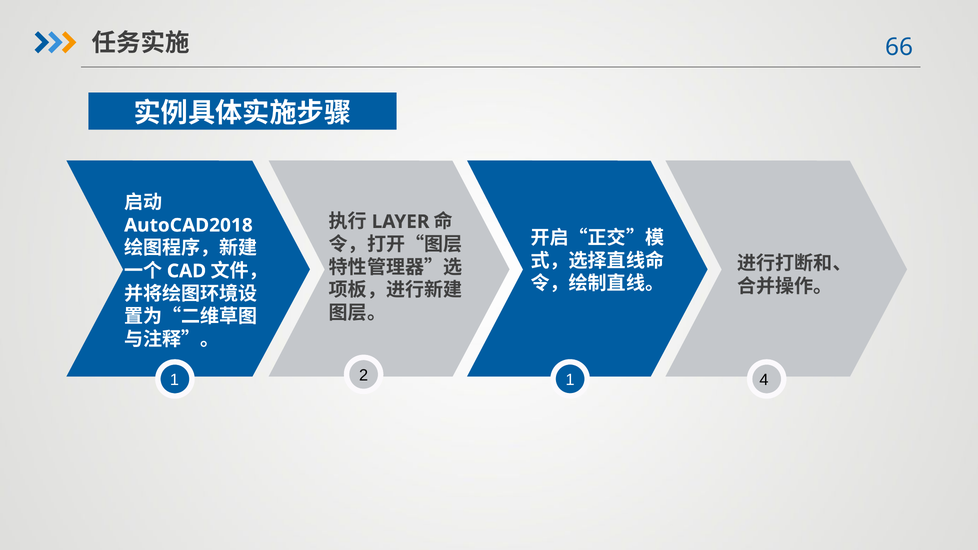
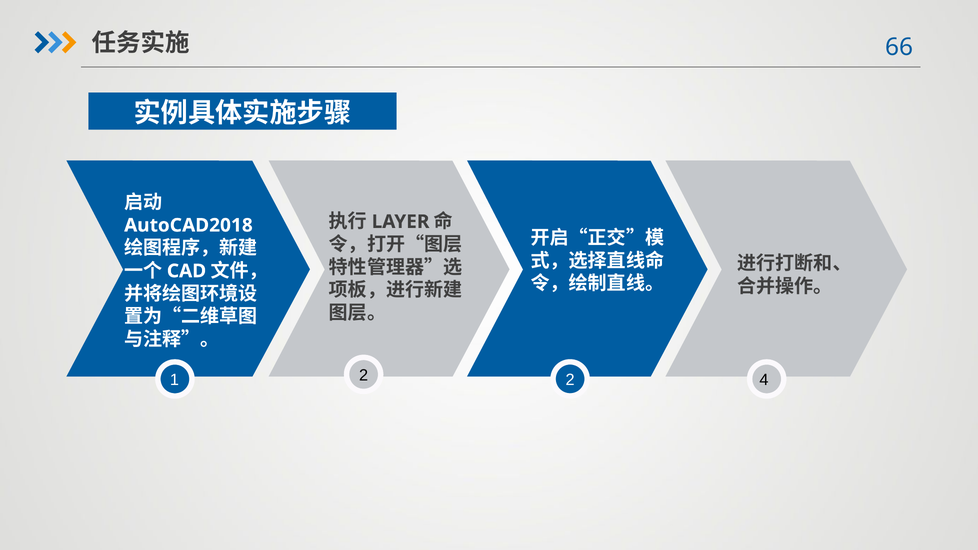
2 1: 1 -> 2
